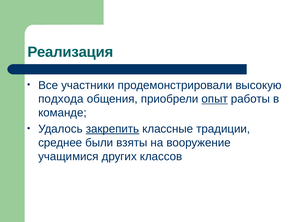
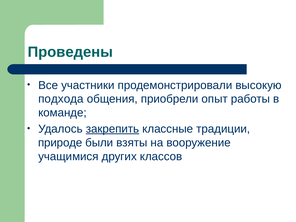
Реализация: Реализация -> Проведены
опыт underline: present -> none
среднее: среднее -> природе
